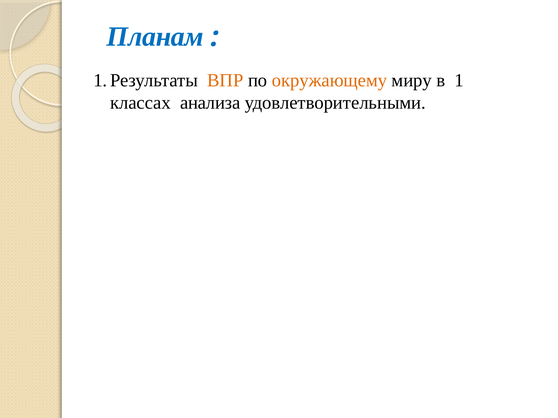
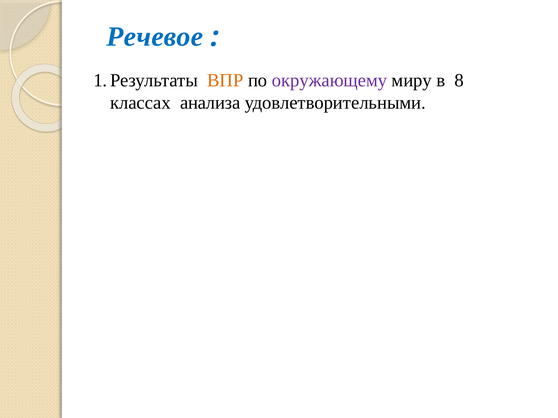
Планам: Планам -> Речевое
окружающему colour: orange -> purple
в 1: 1 -> 8
